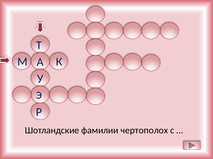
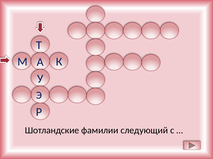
чертополох: чертополох -> следующий
